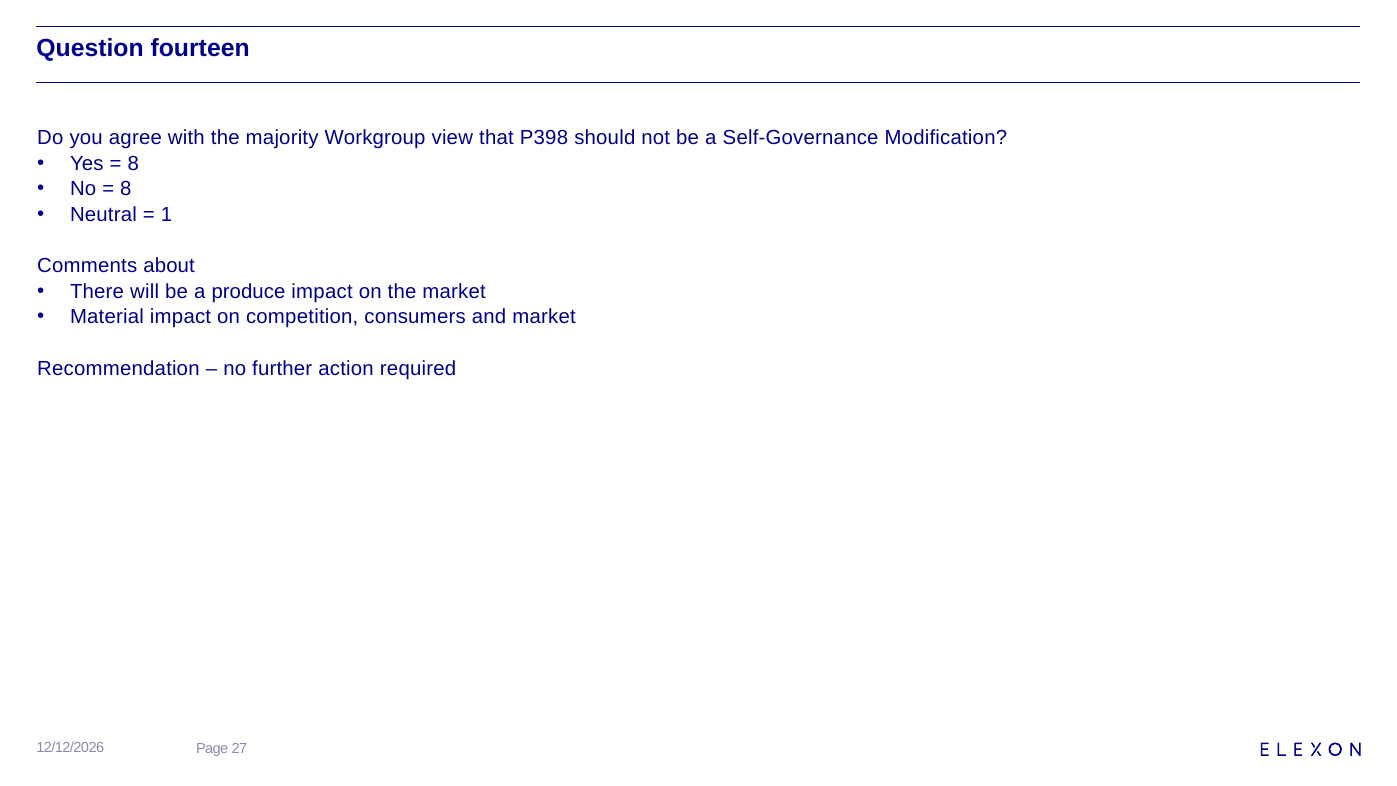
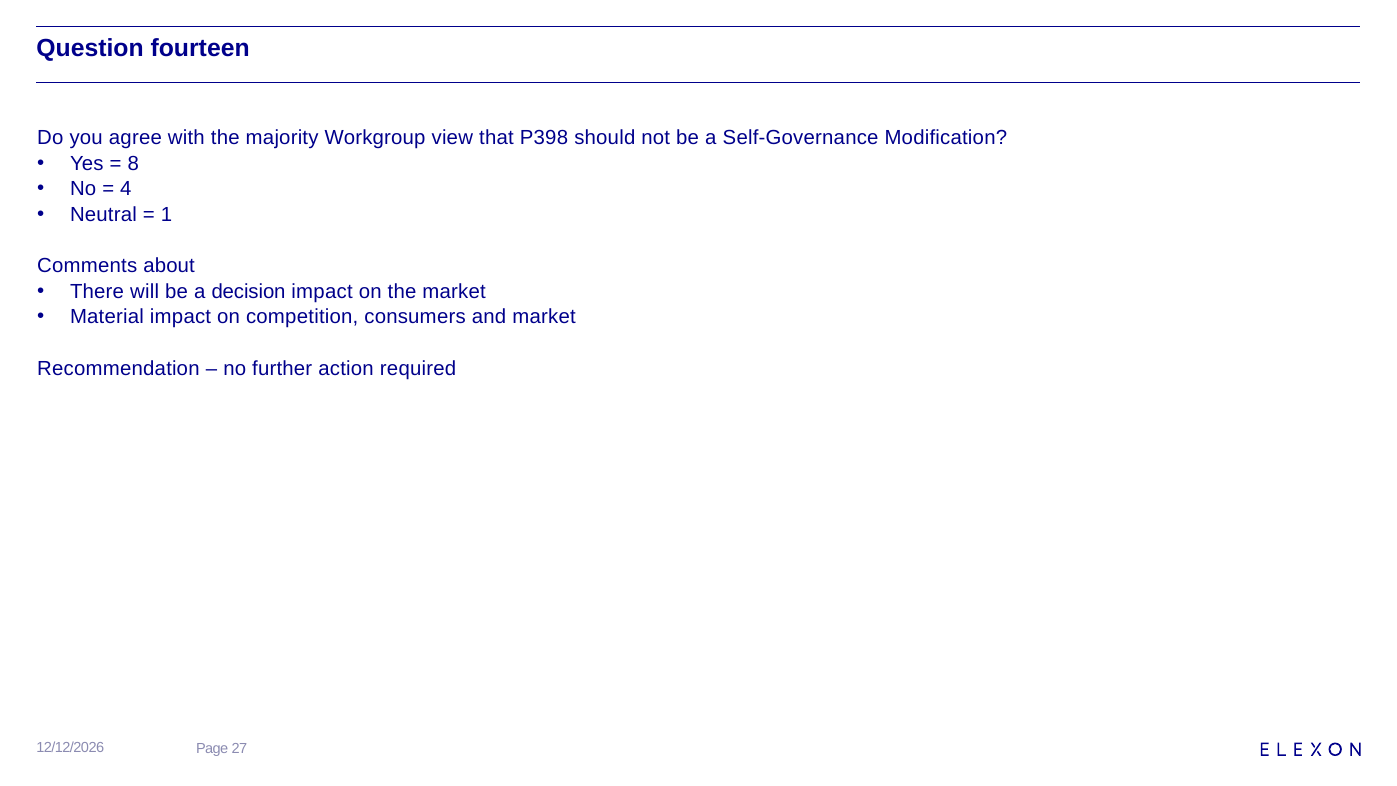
8 at (126, 189): 8 -> 4
produce: produce -> decision
